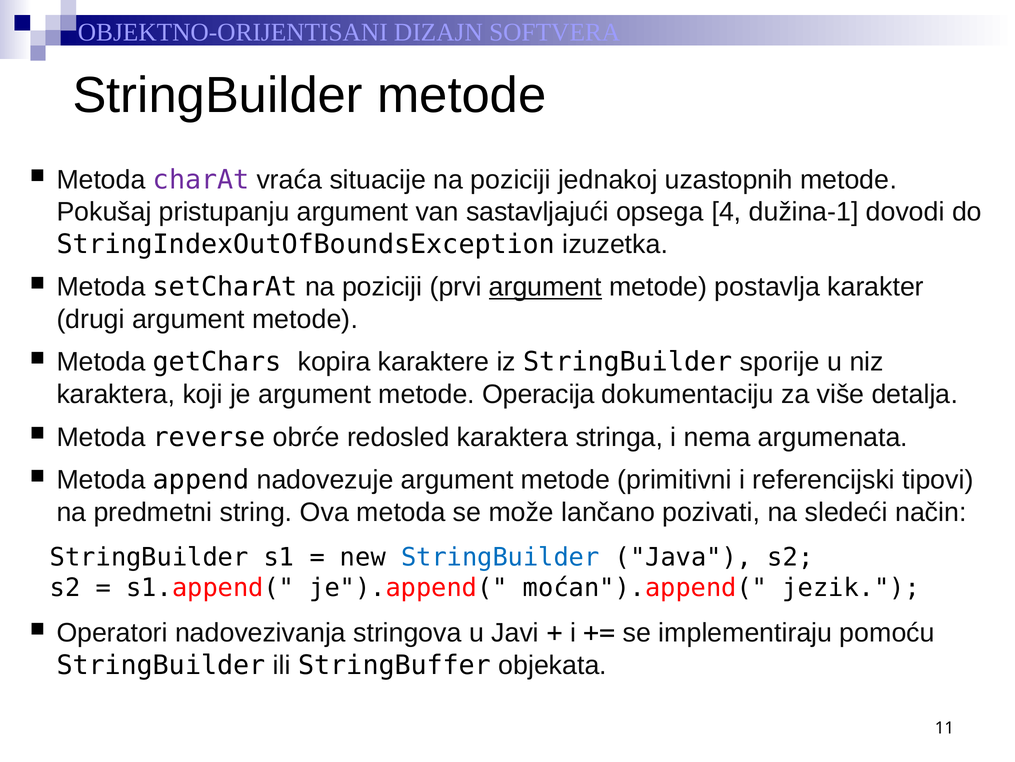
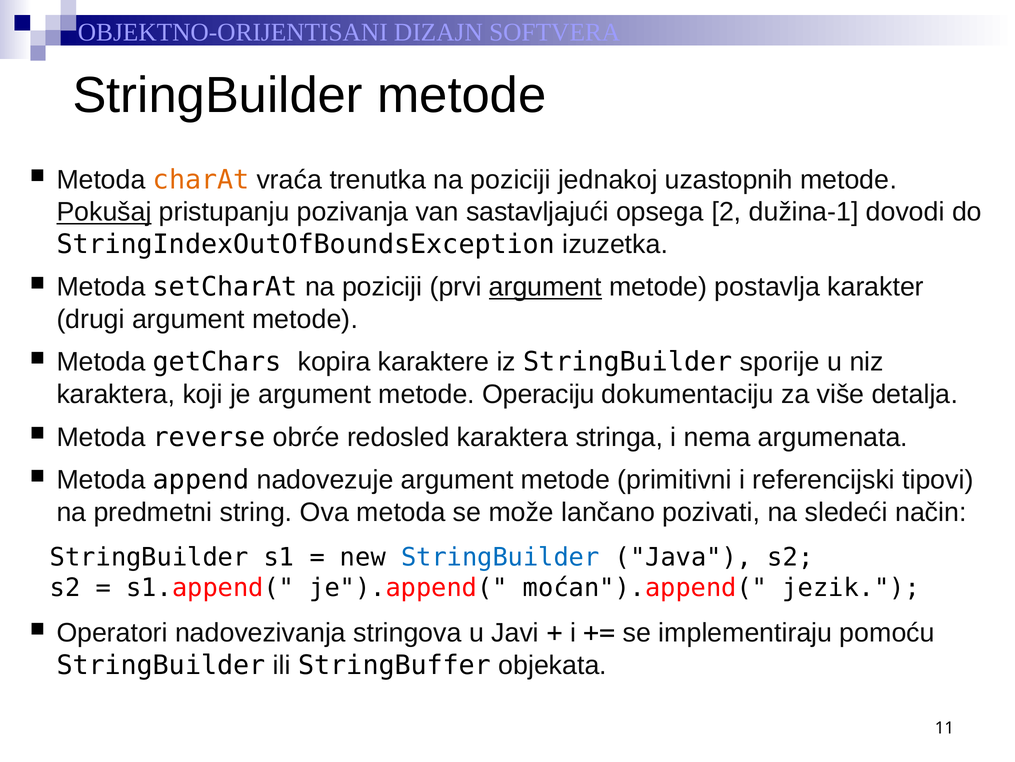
charAt colour: purple -> orange
situacije: situacije -> trenutka
Pokušaj underline: none -> present
pristupanju argument: argument -> pozivanja
4: 4 -> 2
Operacija: Operacija -> Operaciju
